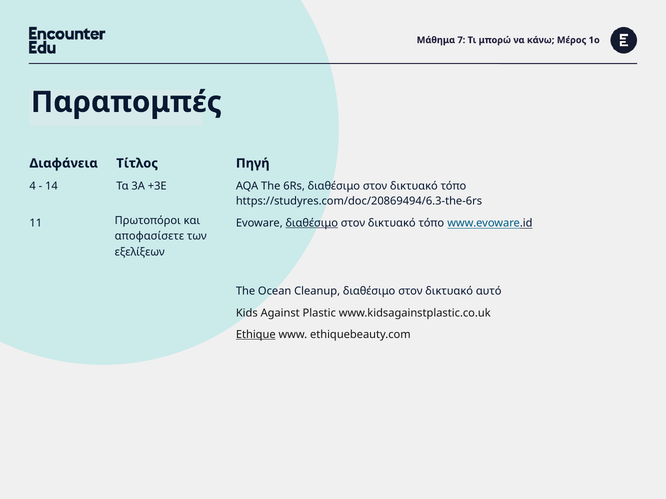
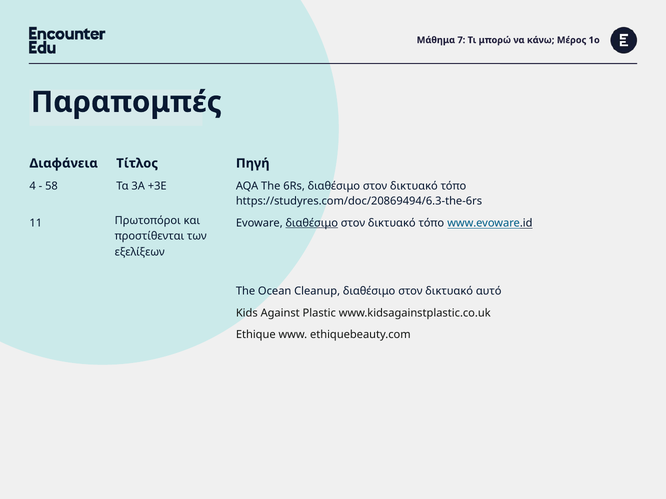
14: 14 -> 58
αποφασίσετε: αποφασίσετε -> προστίθενται
Ethique underline: present -> none
